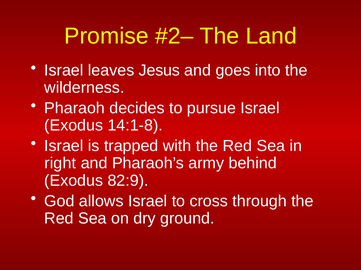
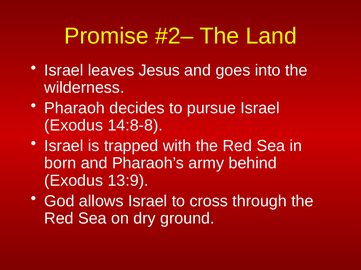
14:1-8: 14:1-8 -> 14:8-8
right: right -> born
82:9: 82:9 -> 13:9
